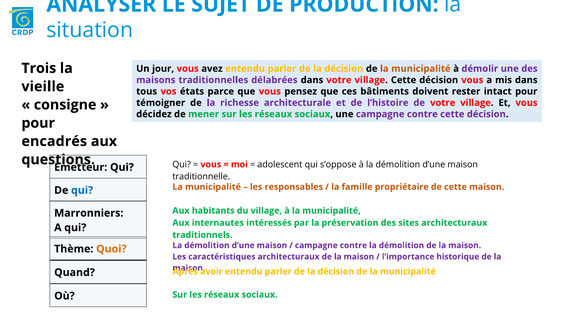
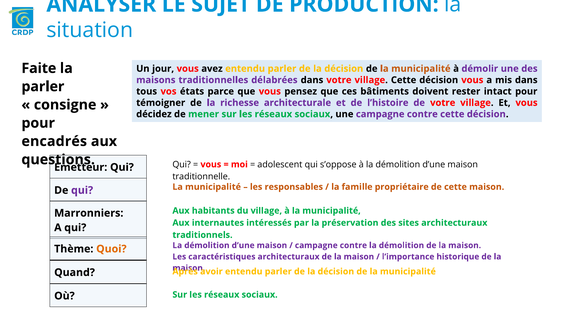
Trois: Trois -> Faite
vieille at (43, 86): vieille -> parler
qui at (82, 190) colour: blue -> purple
